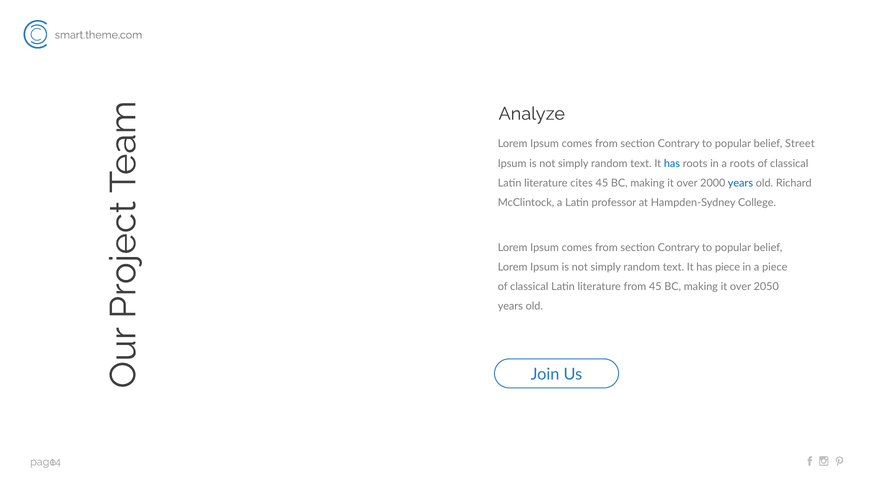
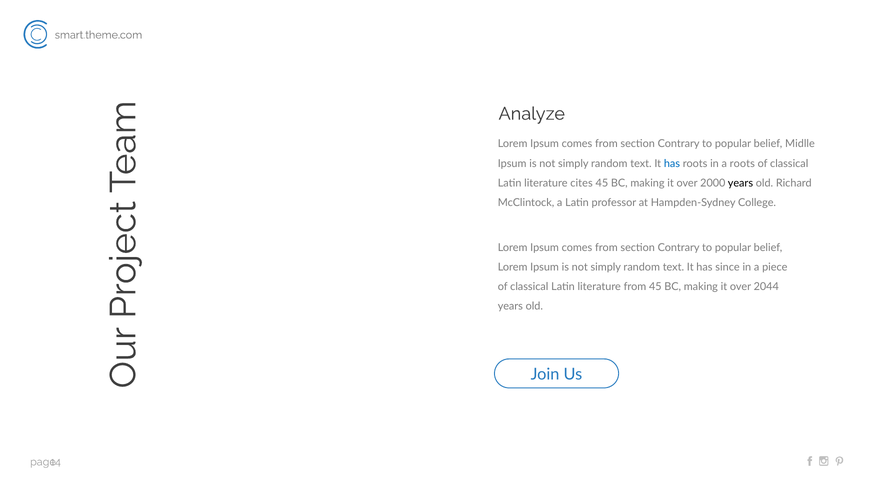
Street: Street -> Midlle
years at (740, 183) colour: blue -> black
has piece: piece -> since
2050: 2050 -> 2044
